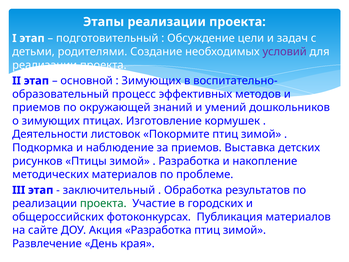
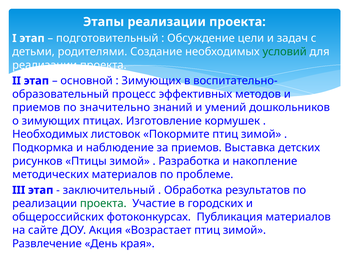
условий colour: purple -> green
окружающей: окружающей -> значительно
Деятельности at (50, 134): Деятельности -> Необходимых
Акция Разработка: Разработка -> Возрастает
